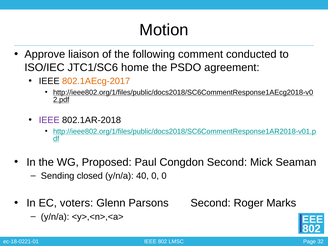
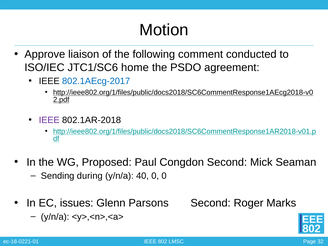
802.1AEcg-2017 colour: orange -> blue
closed: closed -> during
voters: voters -> issues
